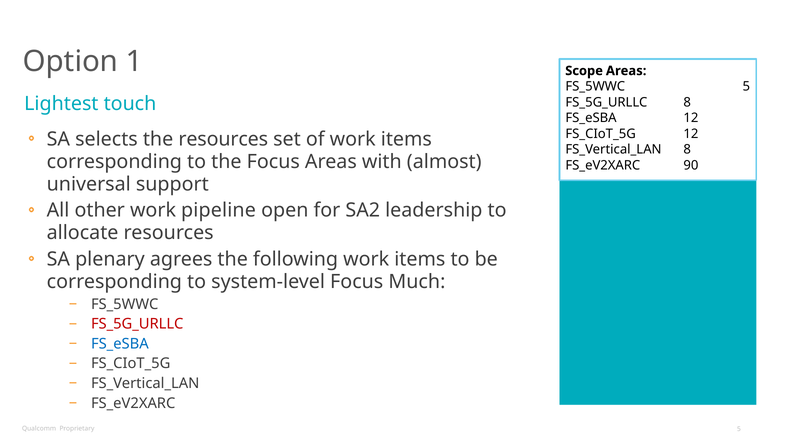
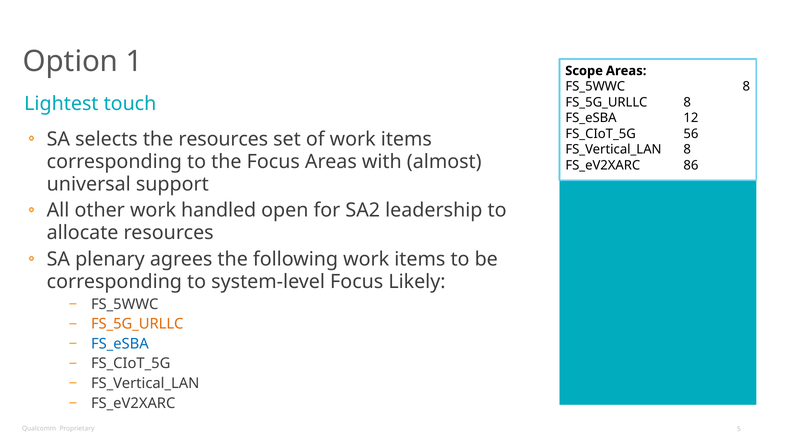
FS_5WWC 5: 5 -> 8
FS_CIoT_5G 12: 12 -> 56
90: 90 -> 86
pipeline: pipeline -> handled
Much: Much -> Likely
FS_5G_URLLC at (137, 324) colour: red -> orange
